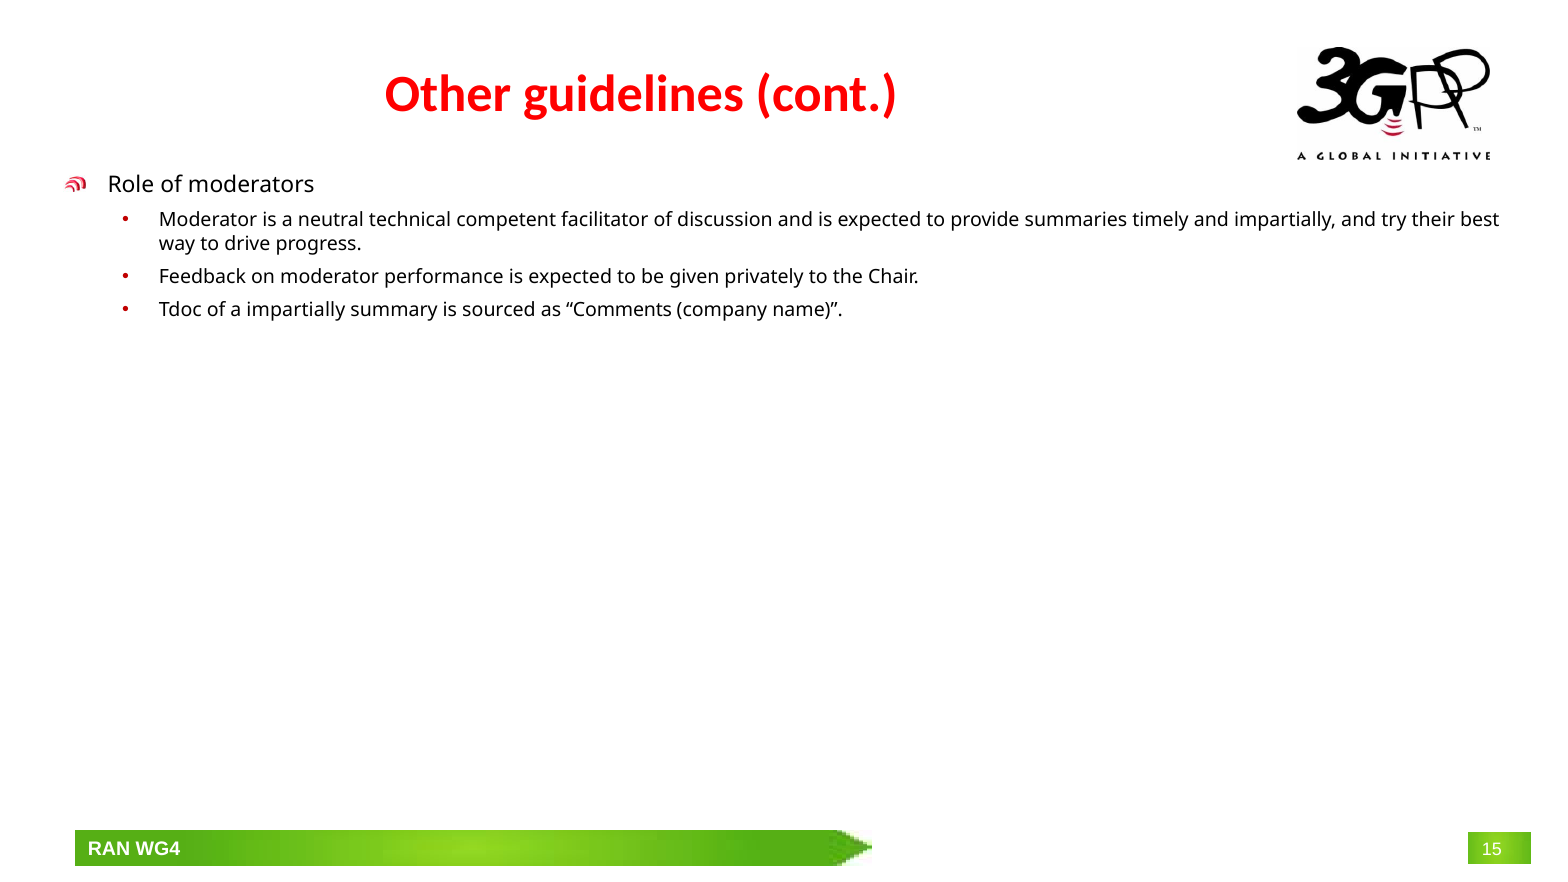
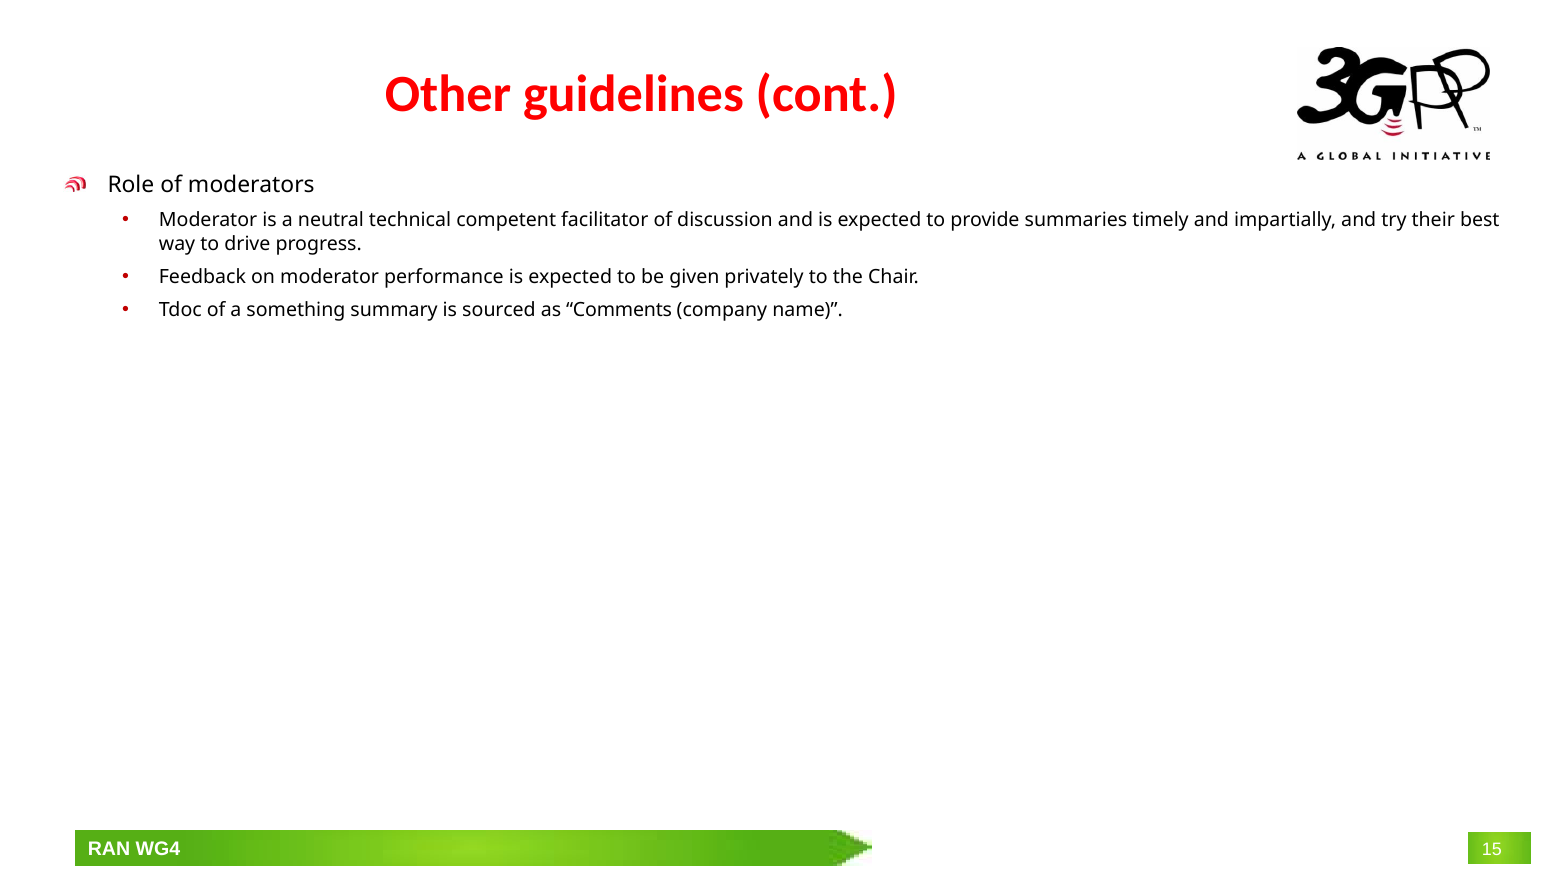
a impartially: impartially -> something
